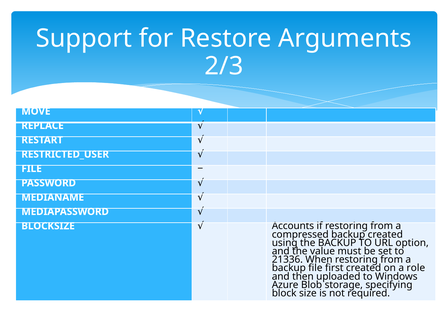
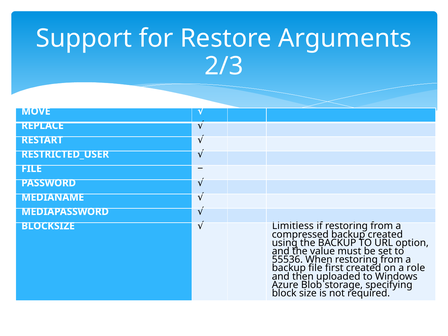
Accounts: Accounts -> Limitless
21336: 21336 -> 55536
